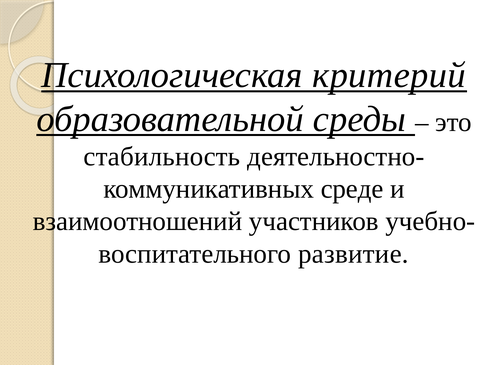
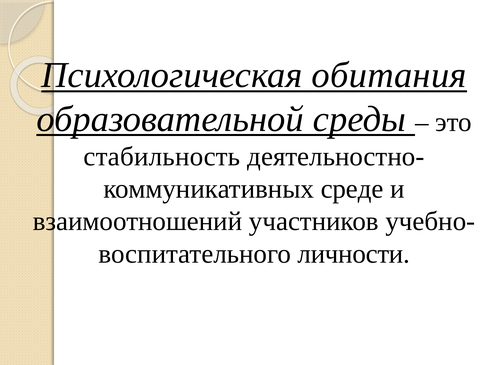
критерий: критерий -> обитания
развитие: развитие -> личности
